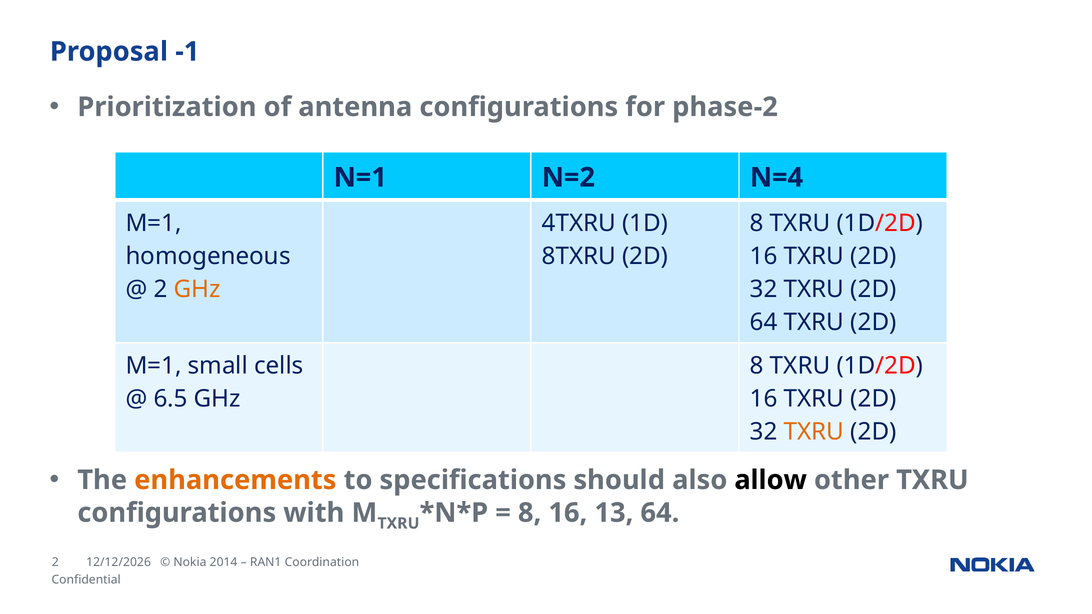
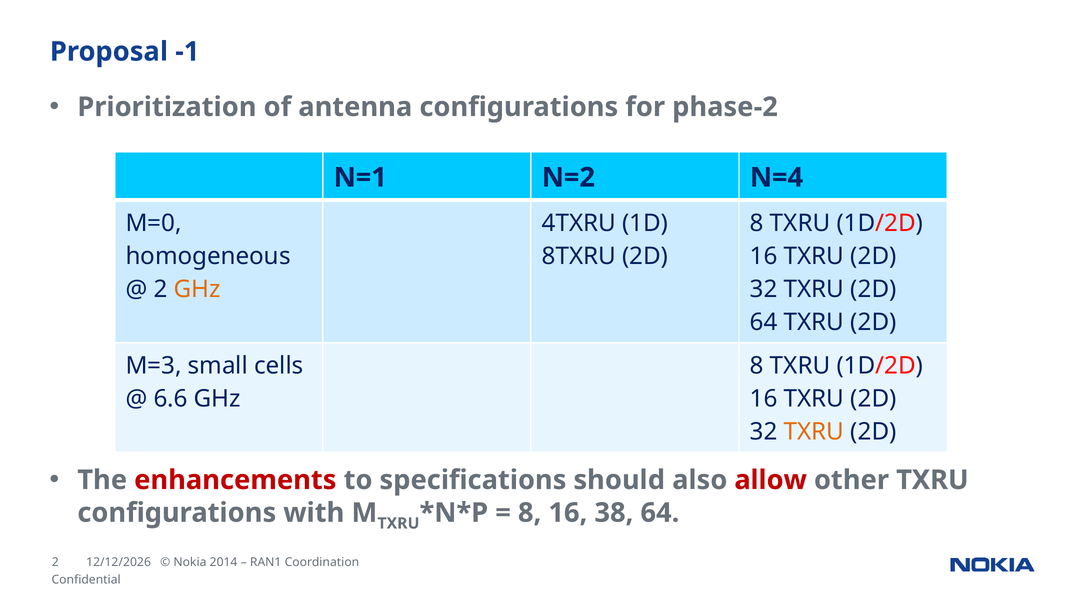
M=1 at (154, 223): M=1 -> M=0
M=1 at (154, 366): M=1 -> M=3
6.5: 6.5 -> 6.6
enhancements colour: orange -> red
allow colour: black -> red
13: 13 -> 38
